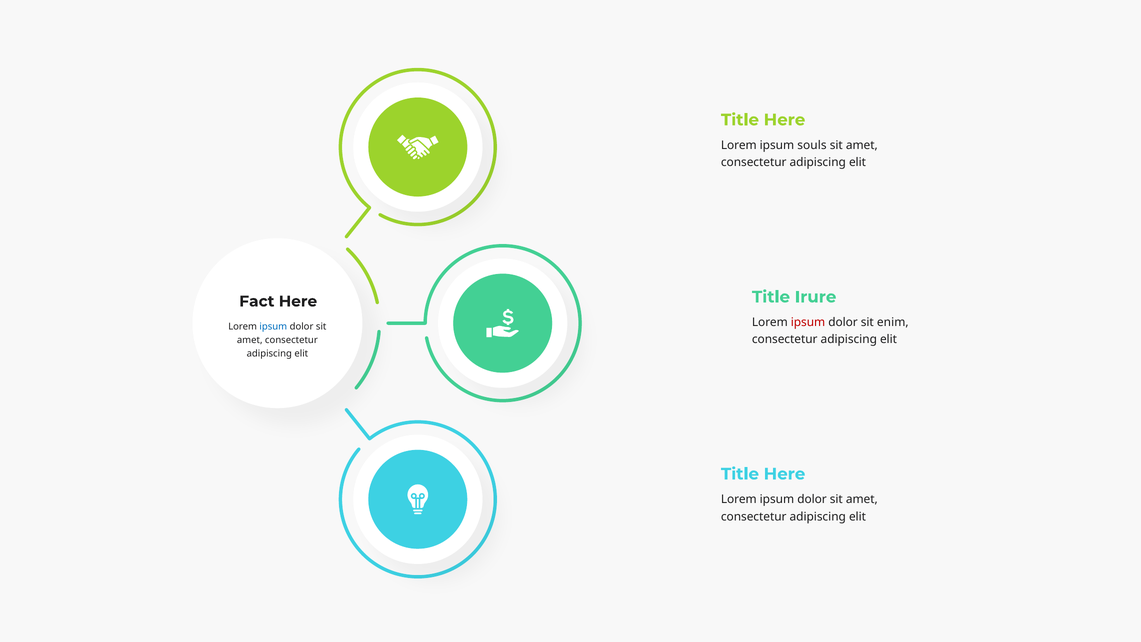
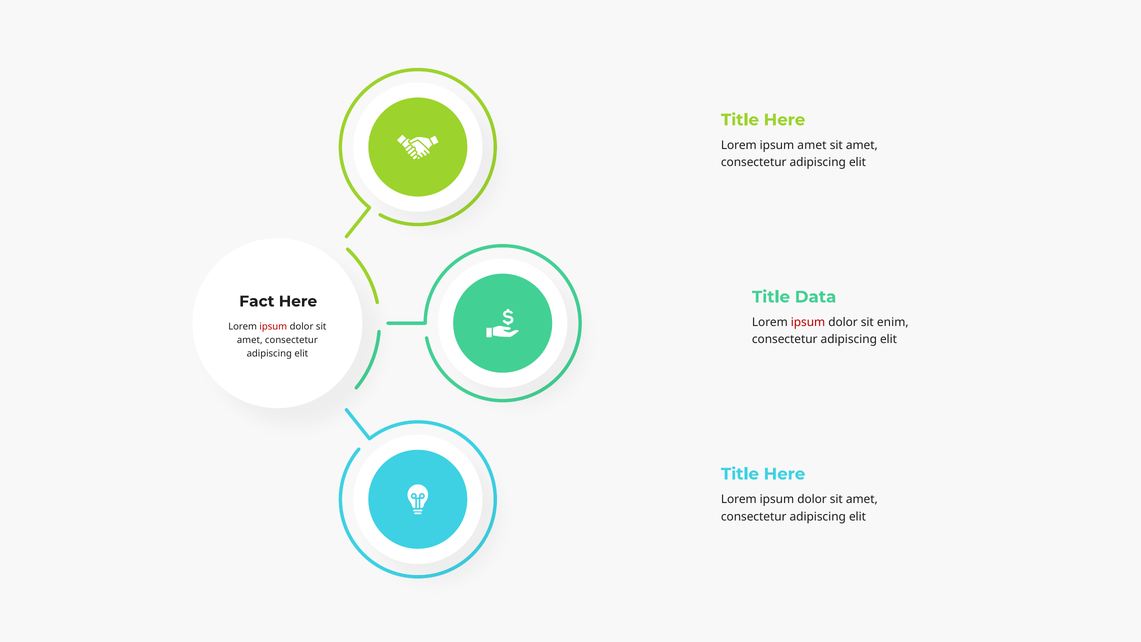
ipsum souls: souls -> amet
Irure: Irure -> Data
ipsum at (273, 326) colour: blue -> red
